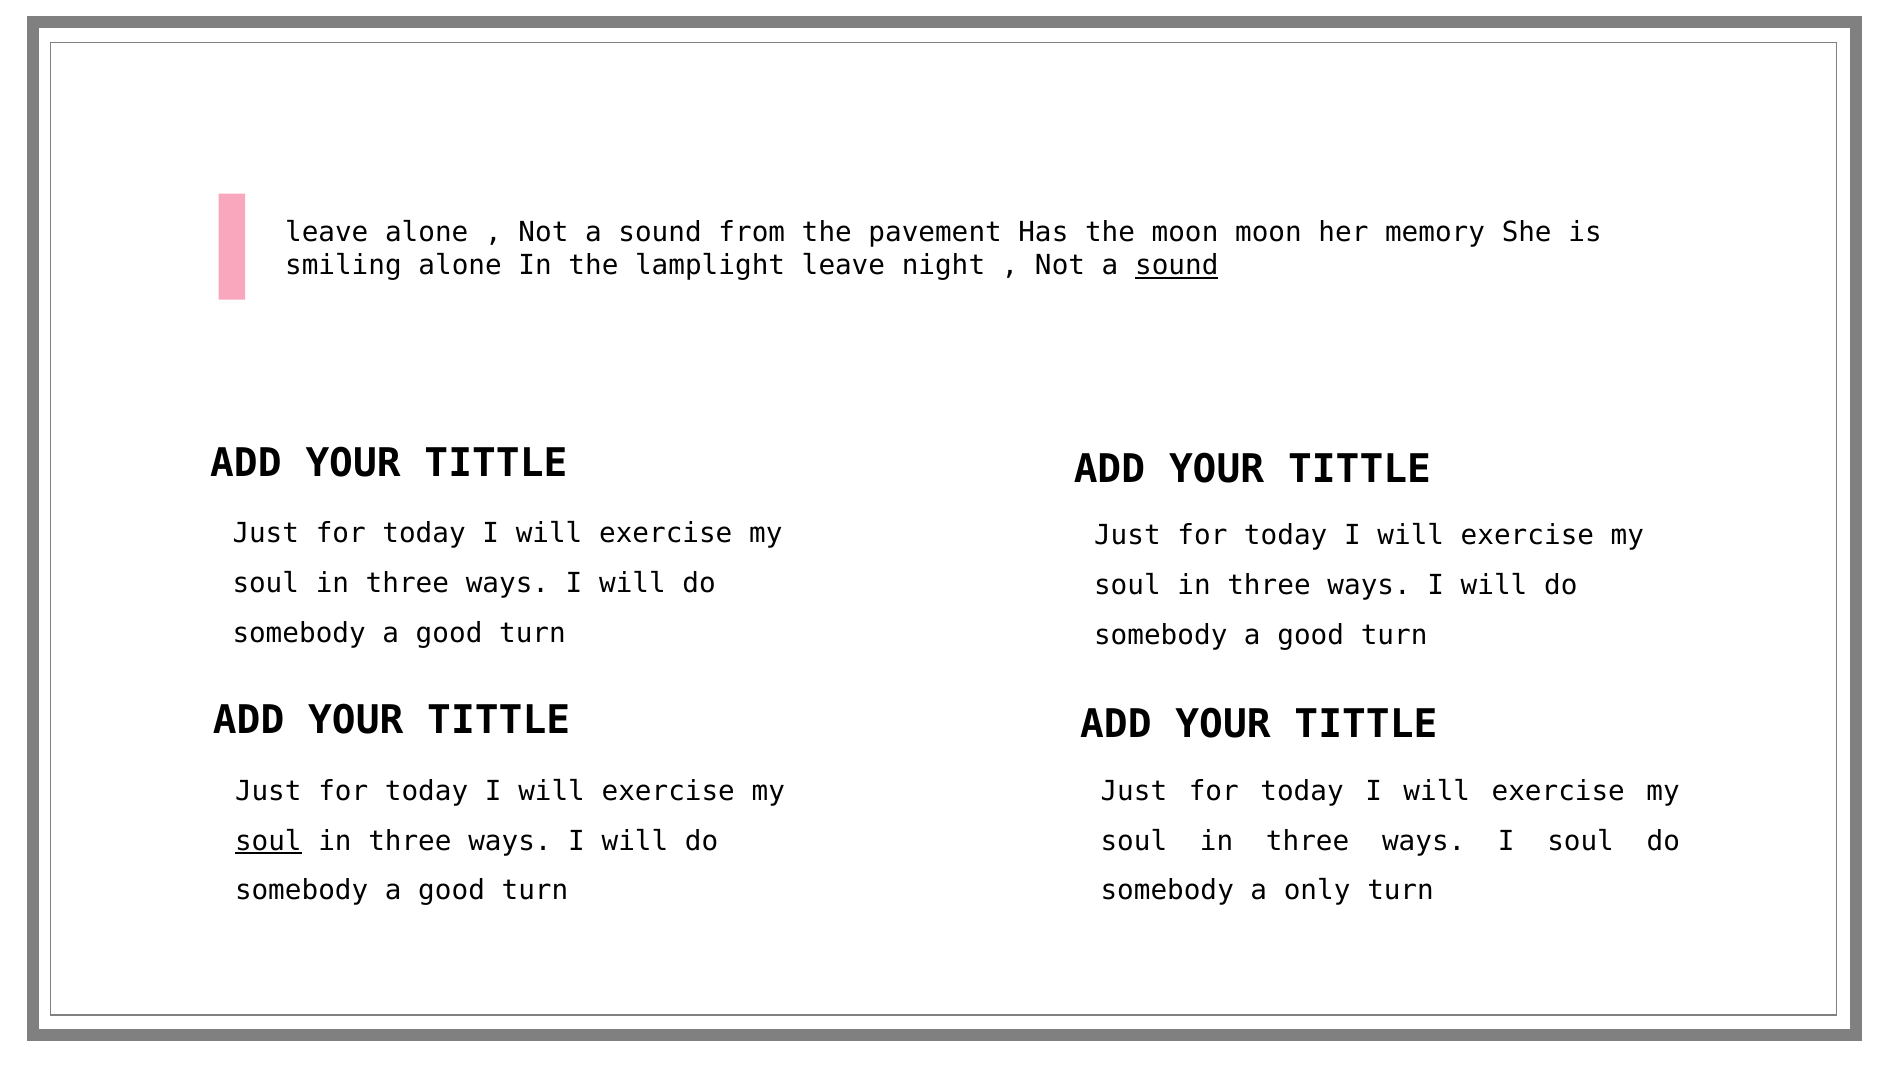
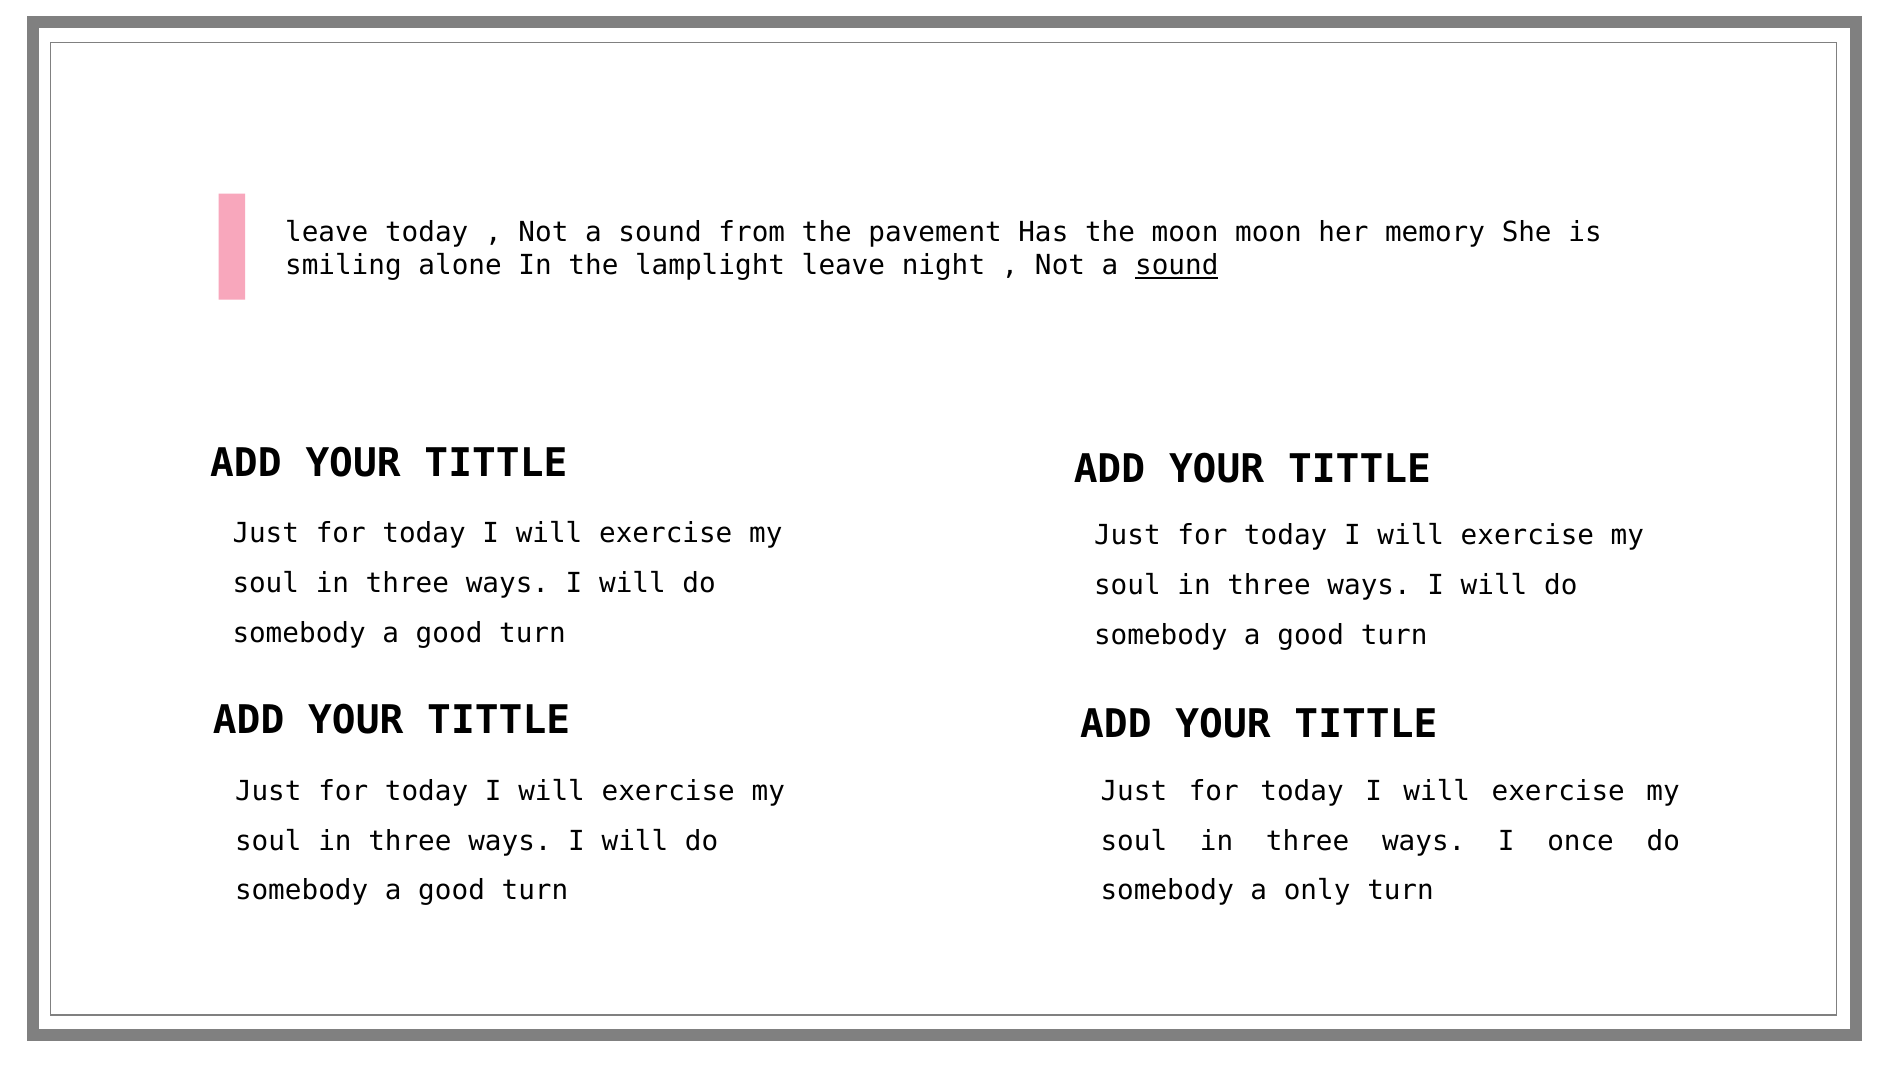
leave alone: alone -> today
soul at (268, 841) underline: present -> none
I soul: soul -> once
